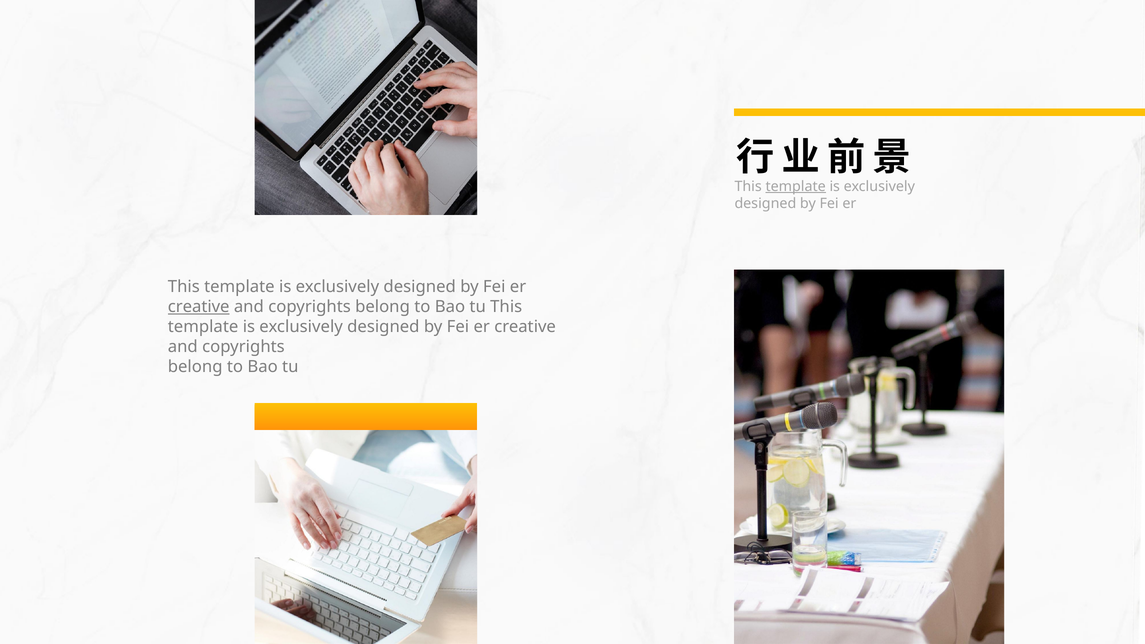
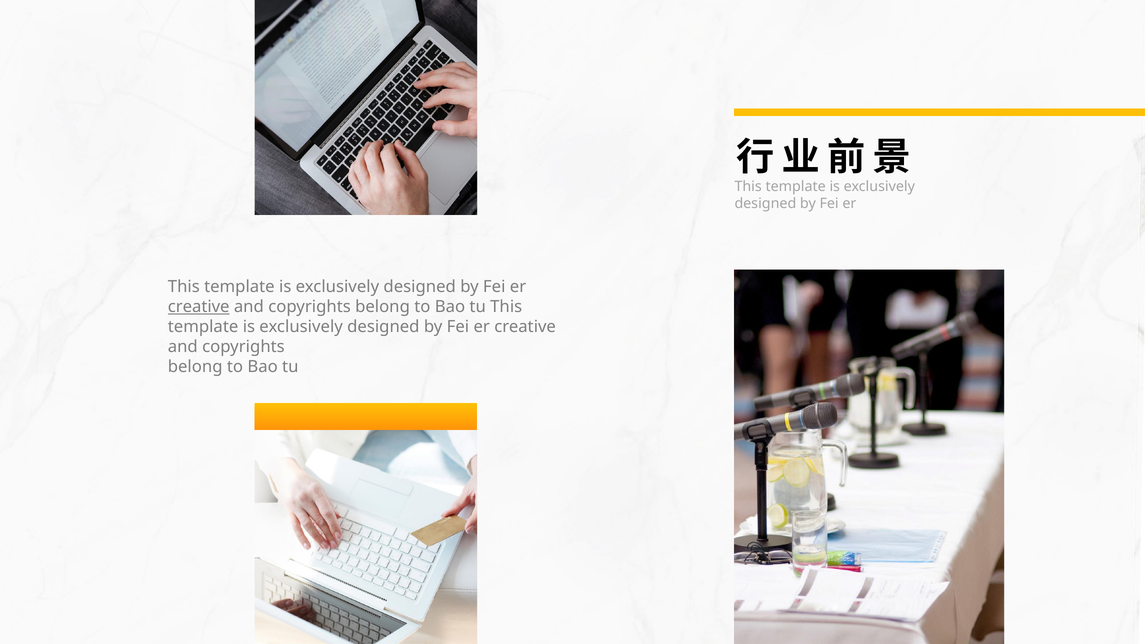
template at (796, 186) underline: present -> none
